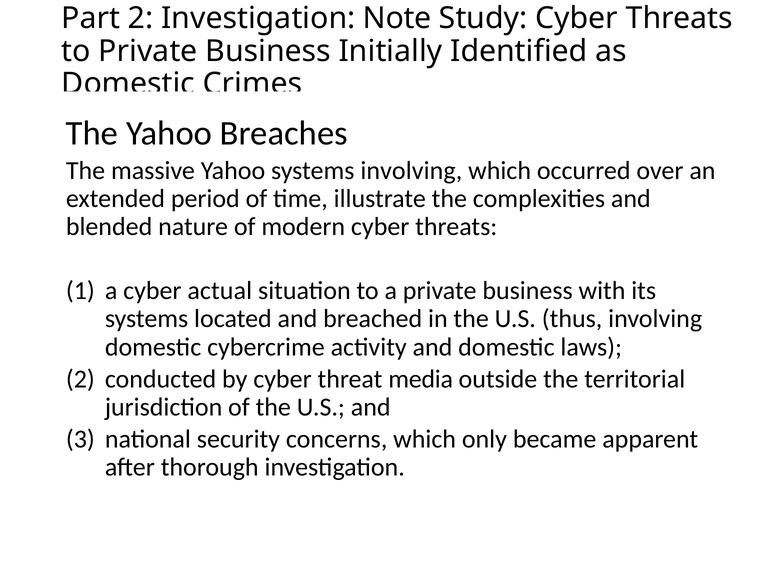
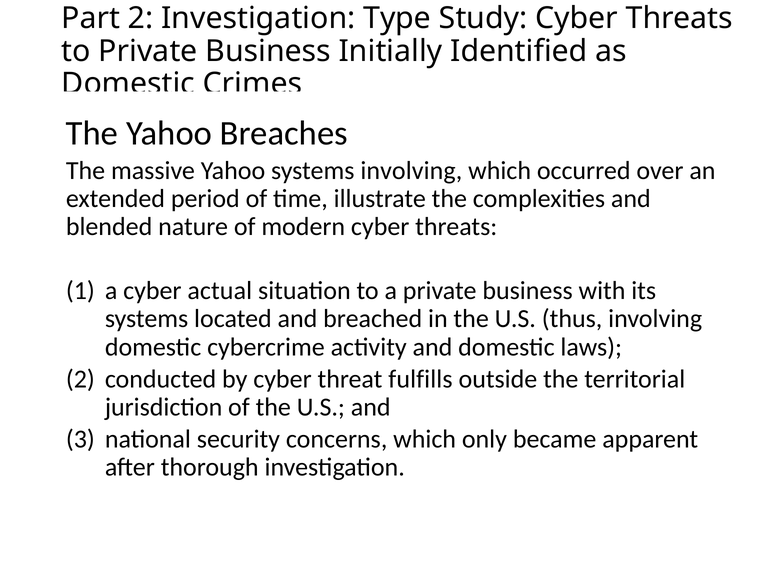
Note: Note -> Type
media: media -> fulfills
